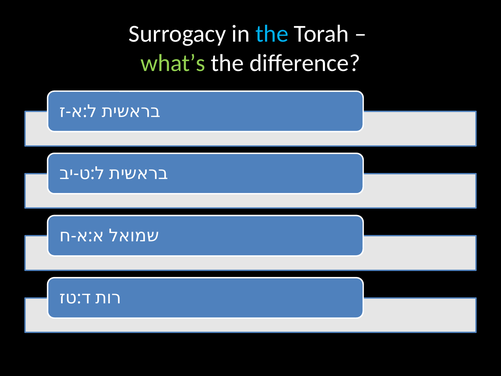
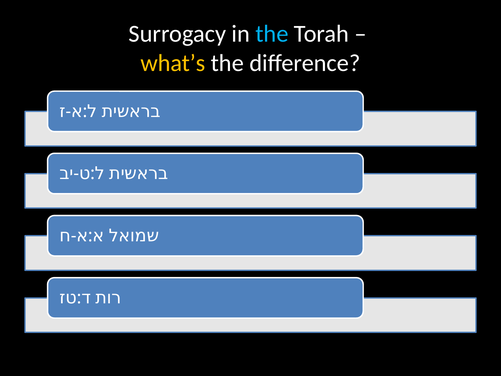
what’s colour: light green -> yellow
